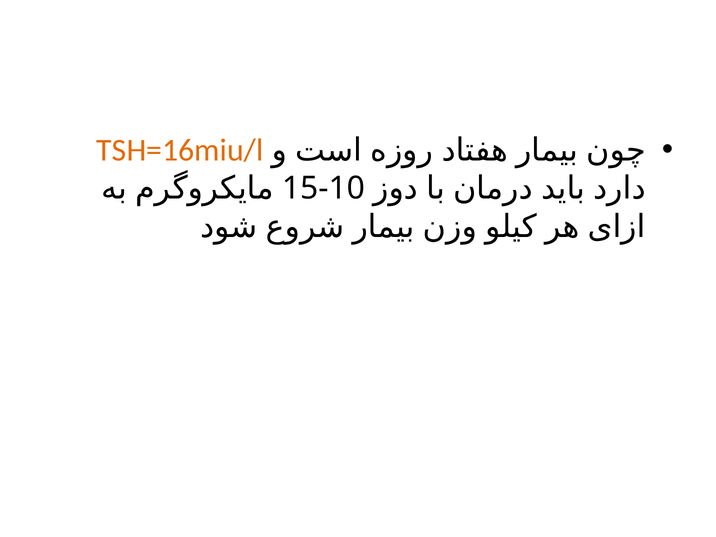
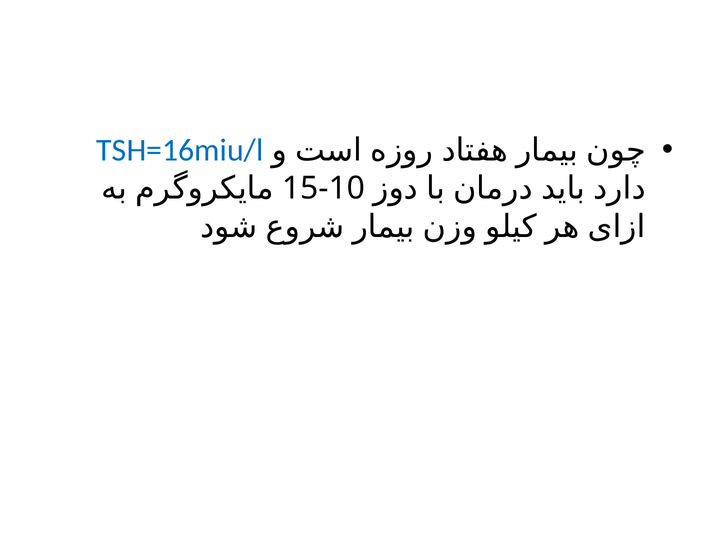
TSH=16miu/l colour: orange -> blue
